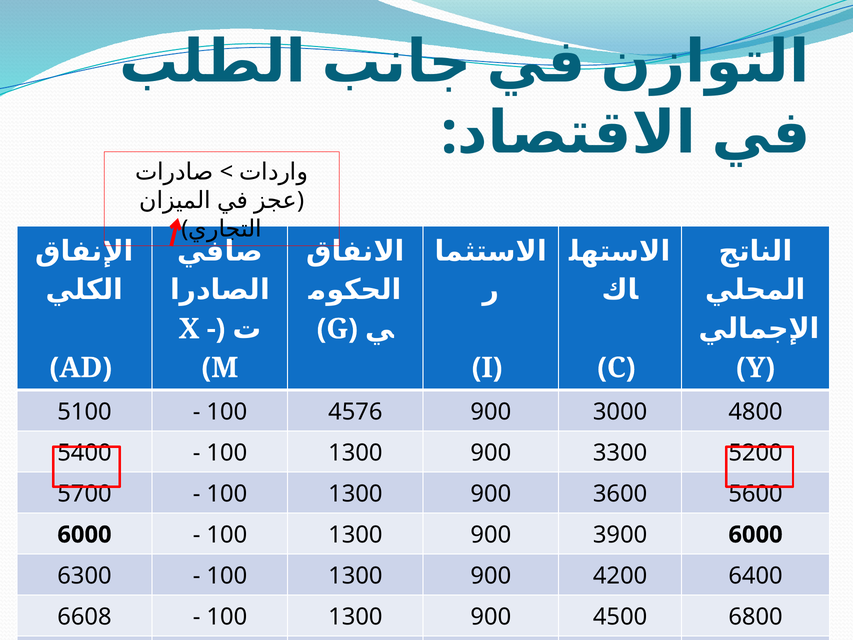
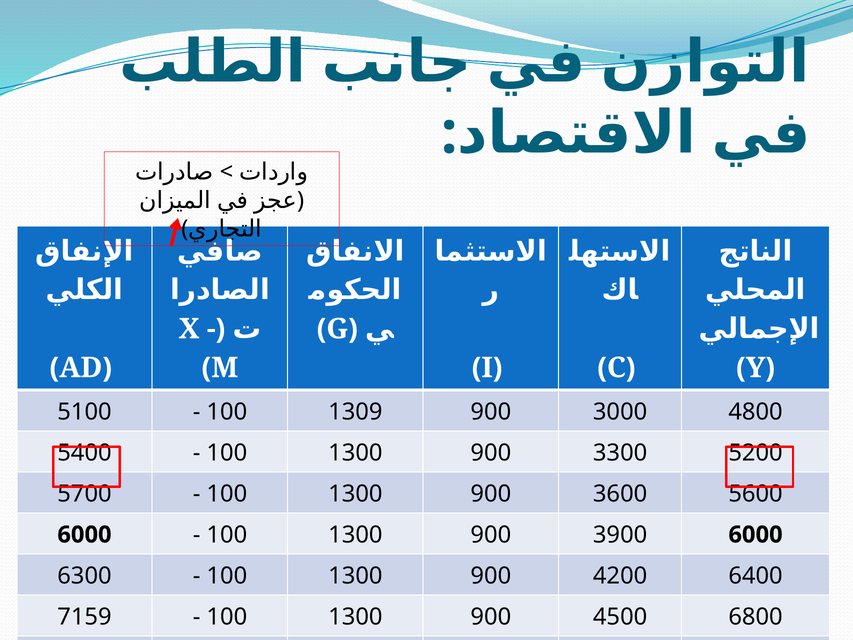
4576: 4576 -> 1309
6608: 6608 -> 7159
